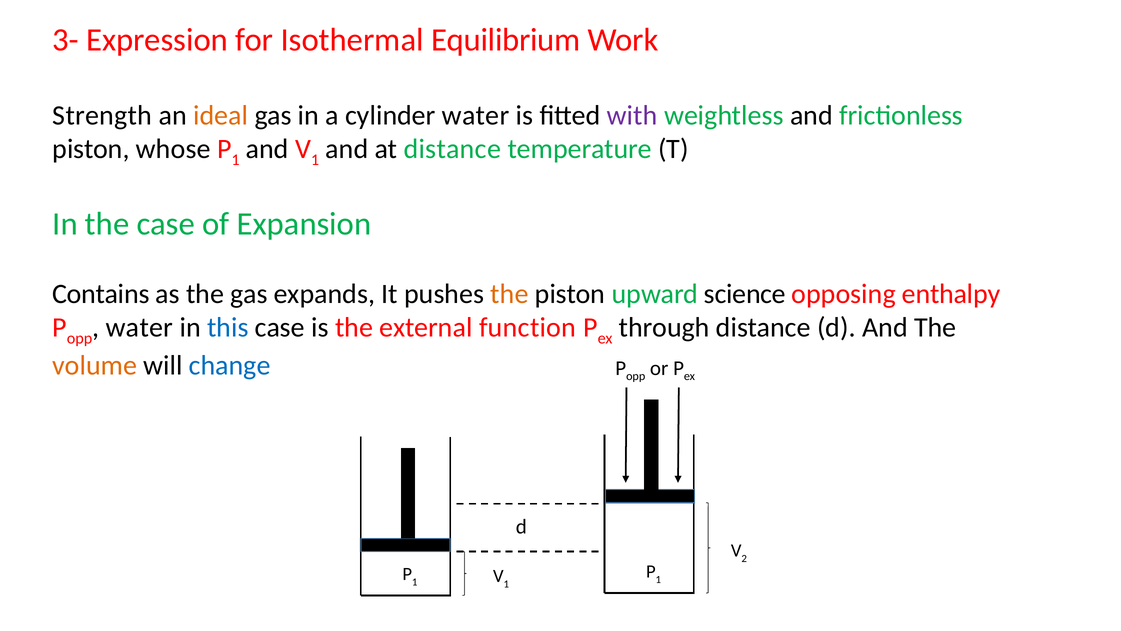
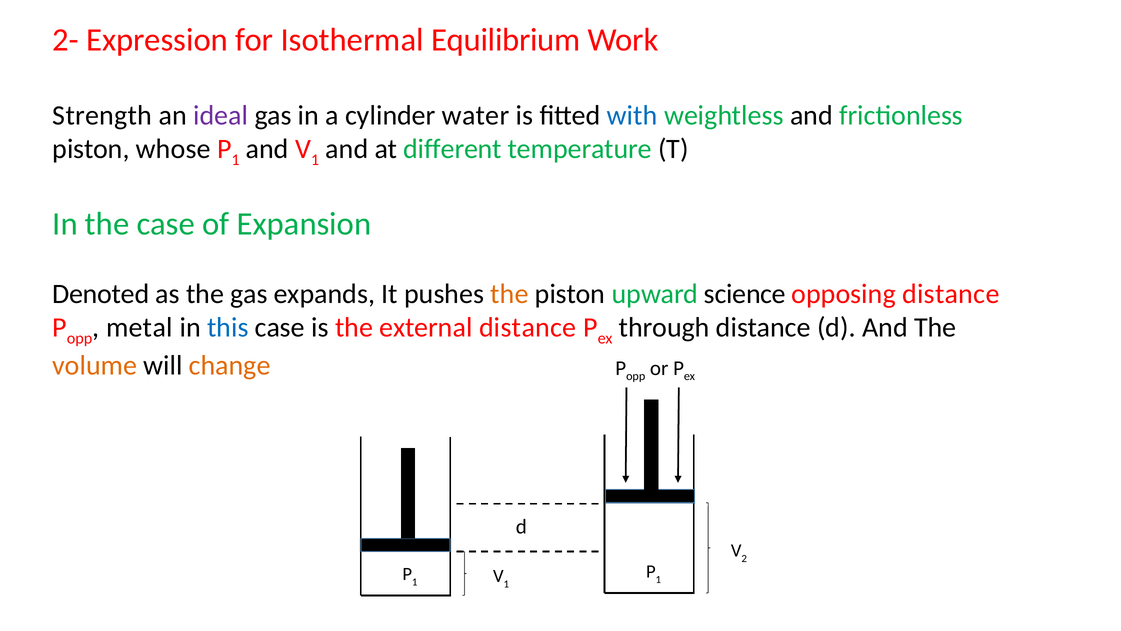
3-: 3- -> 2-
ideal colour: orange -> purple
with colour: purple -> blue
at distance: distance -> different
Contains: Contains -> Denoted
opposing enthalpy: enthalpy -> distance
water at (139, 327): water -> metal
external function: function -> distance
change colour: blue -> orange
